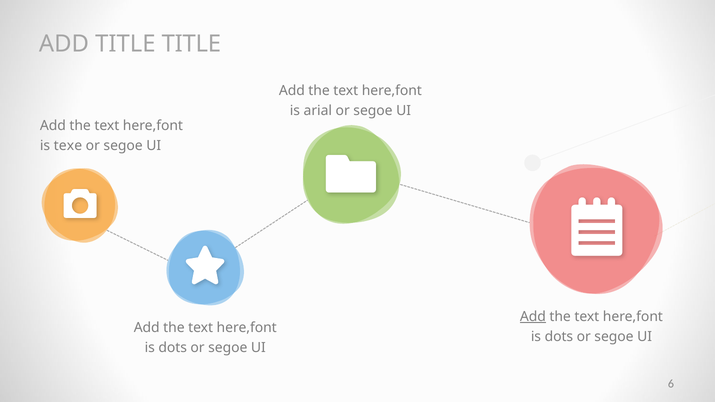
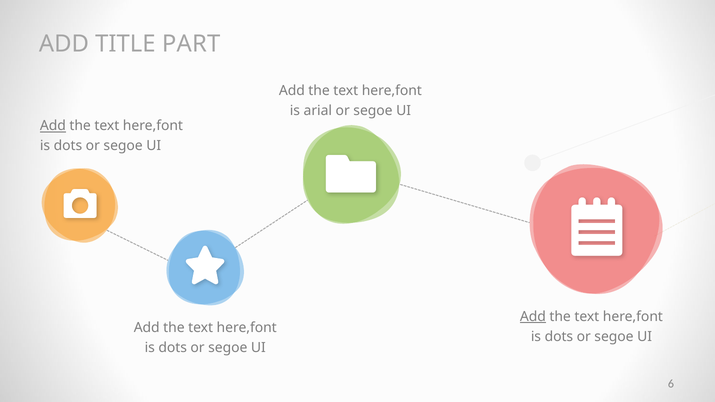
TITLE TITLE: TITLE -> PART
Add at (53, 126) underline: none -> present
texe at (68, 146): texe -> dots
